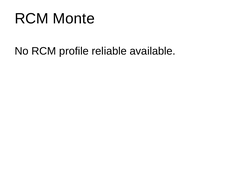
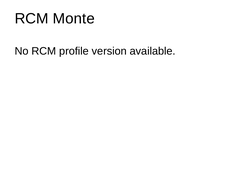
reliable: reliable -> version
